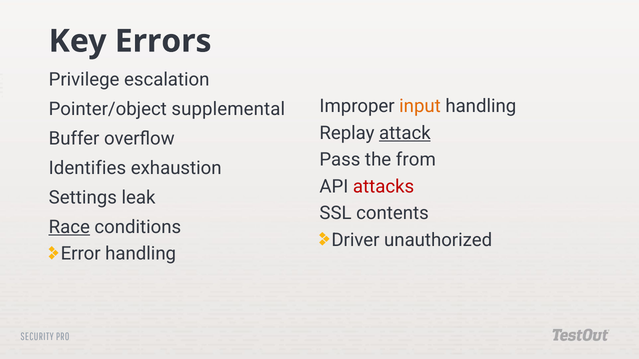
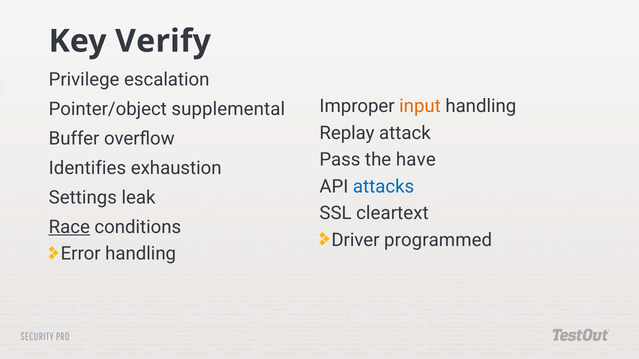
Errors: Errors -> Verify
attack underline: present -> none
from: from -> have
attacks colour: red -> blue
contents: contents -> cleartext
unauthorized: unauthorized -> programmed
